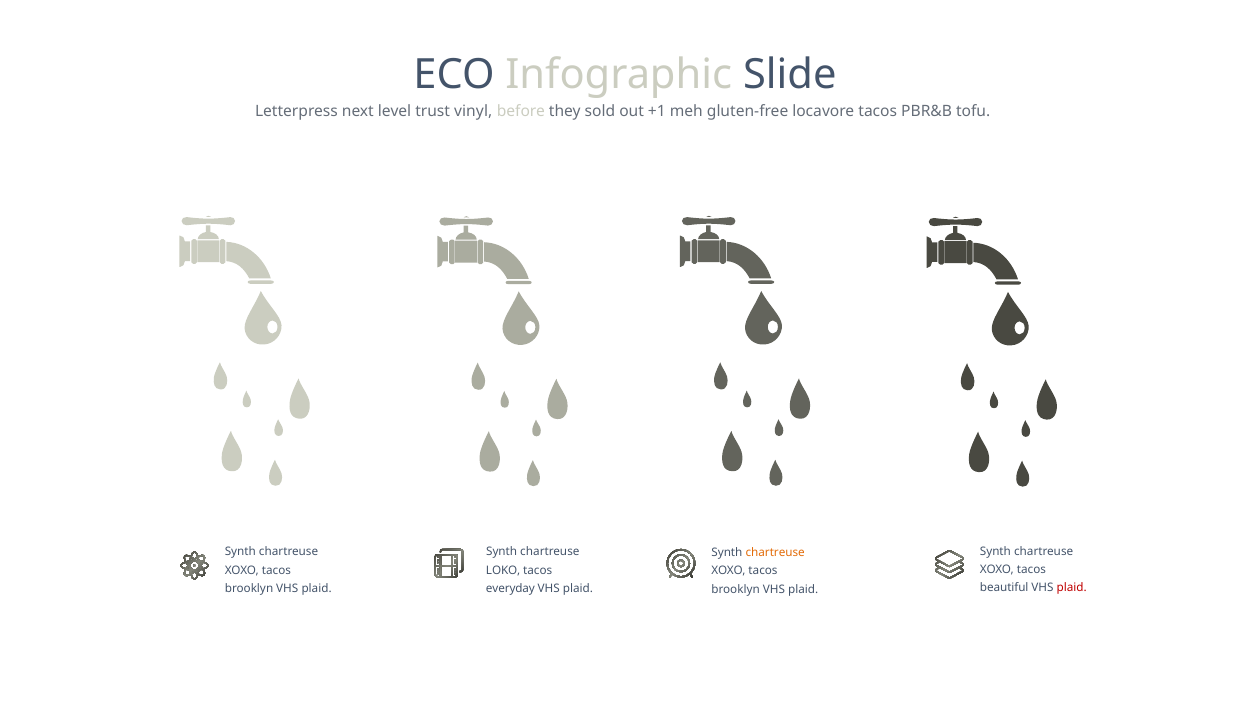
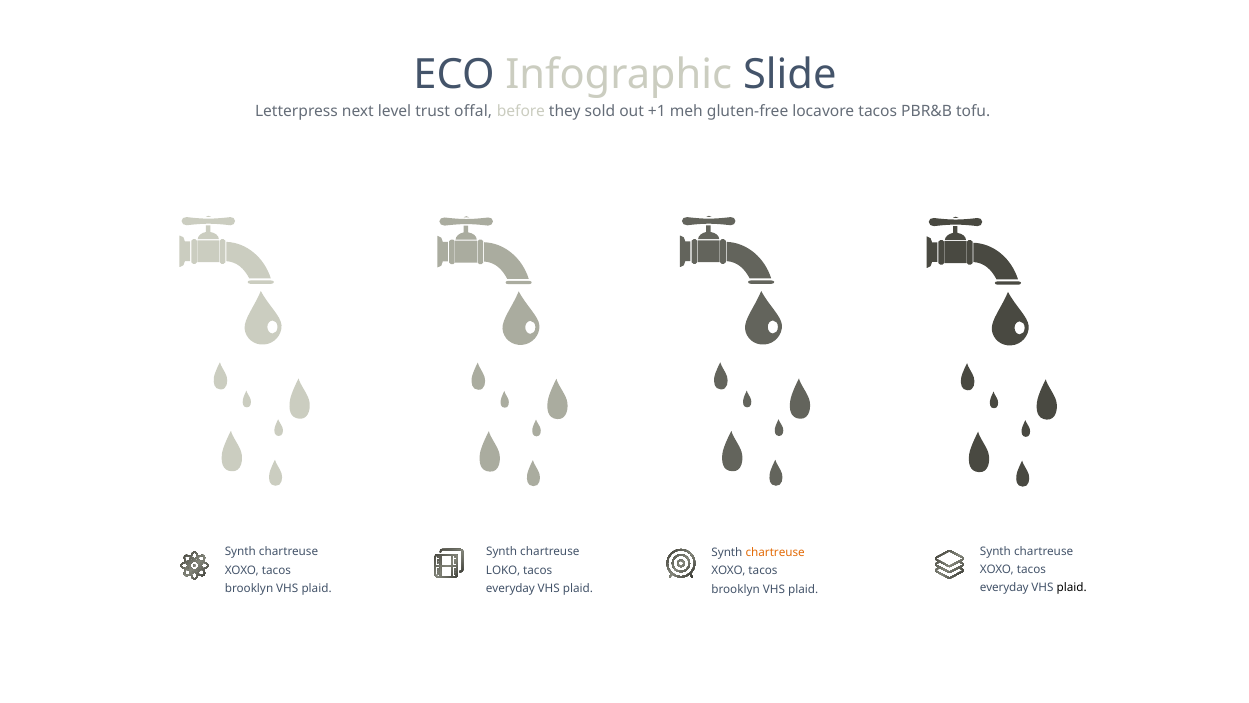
vinyl: vinyl -> offal
beautiful at (1004, 587): beautiful -> everyday
plaid at (1072, 587) colour: red -> black
